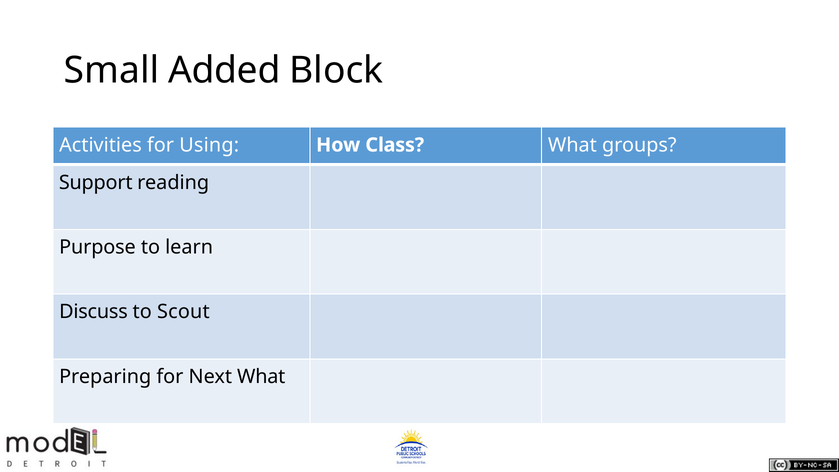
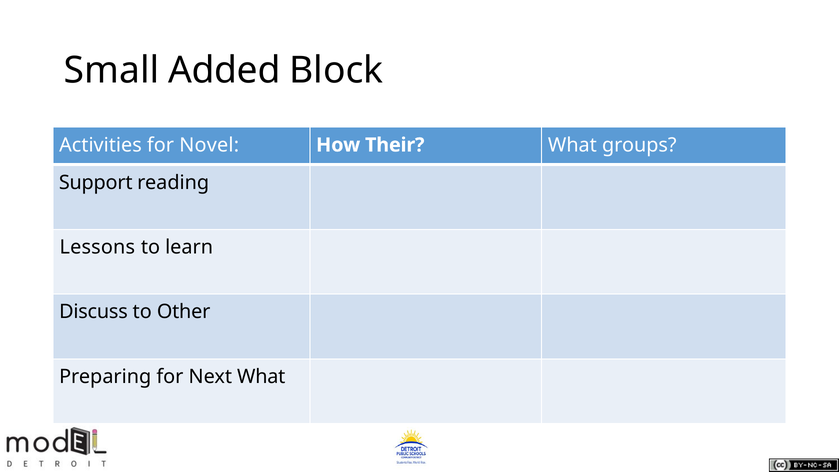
Using: Using -> Novel
Class: Class -> Their
Purpose: Purpose -> Lessons
Scout: Scout -> Other
